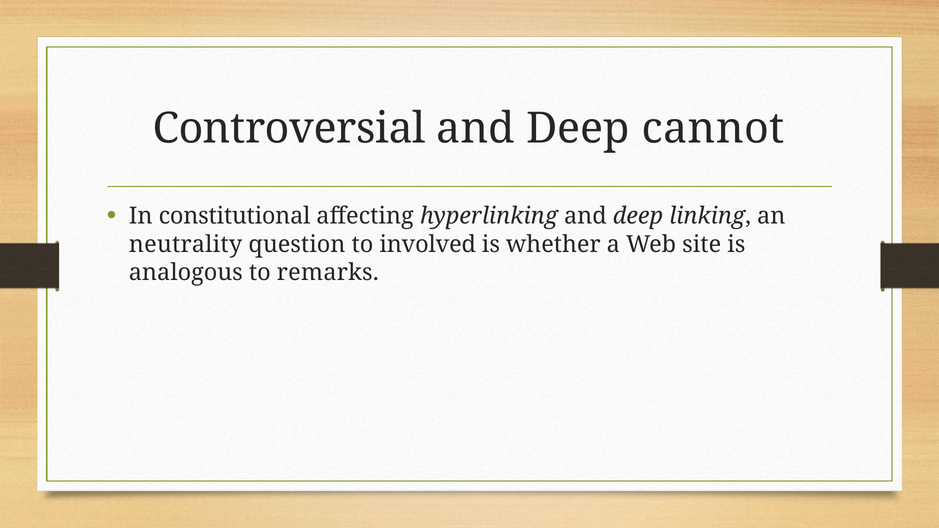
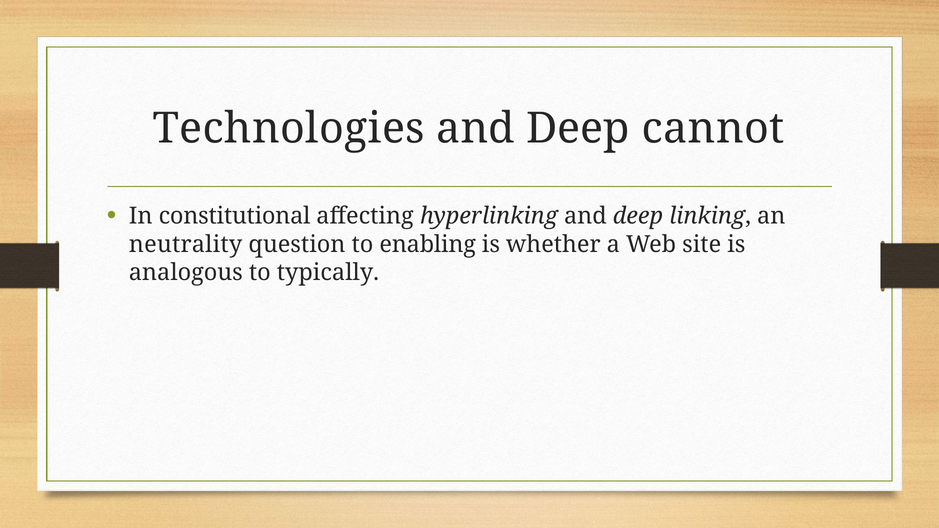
Controversial: Controversial -> Technologies
involved: involved -> enabling
remarks: remarks -> typically
